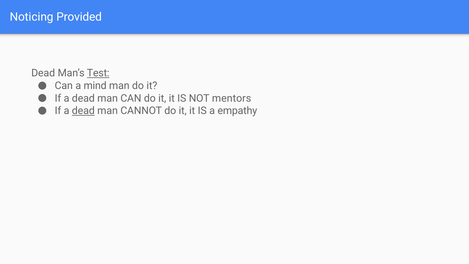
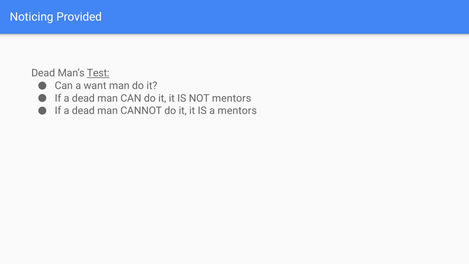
mind: mind -> want
dead at (83, 111) underline: present -> none
a empathy: empathy -> mentors
